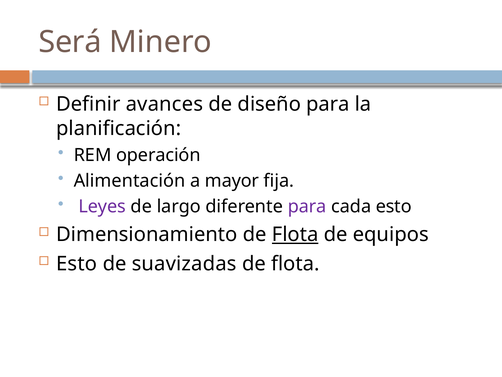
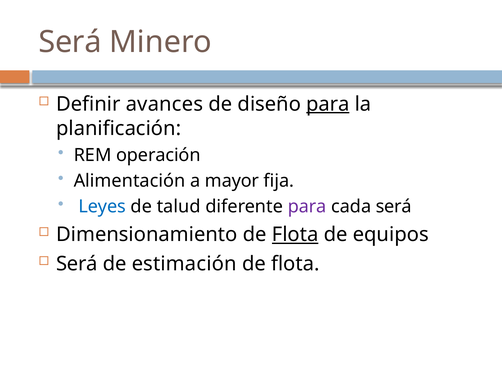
para at (328, 104) underline: none -> present
Leyes colour: purple -> blue
largo: largo -> talud
cada esto: esto -> será
Esto at (77, 263): Esto -> Será
suavizadas: suavizadas -> estimación
